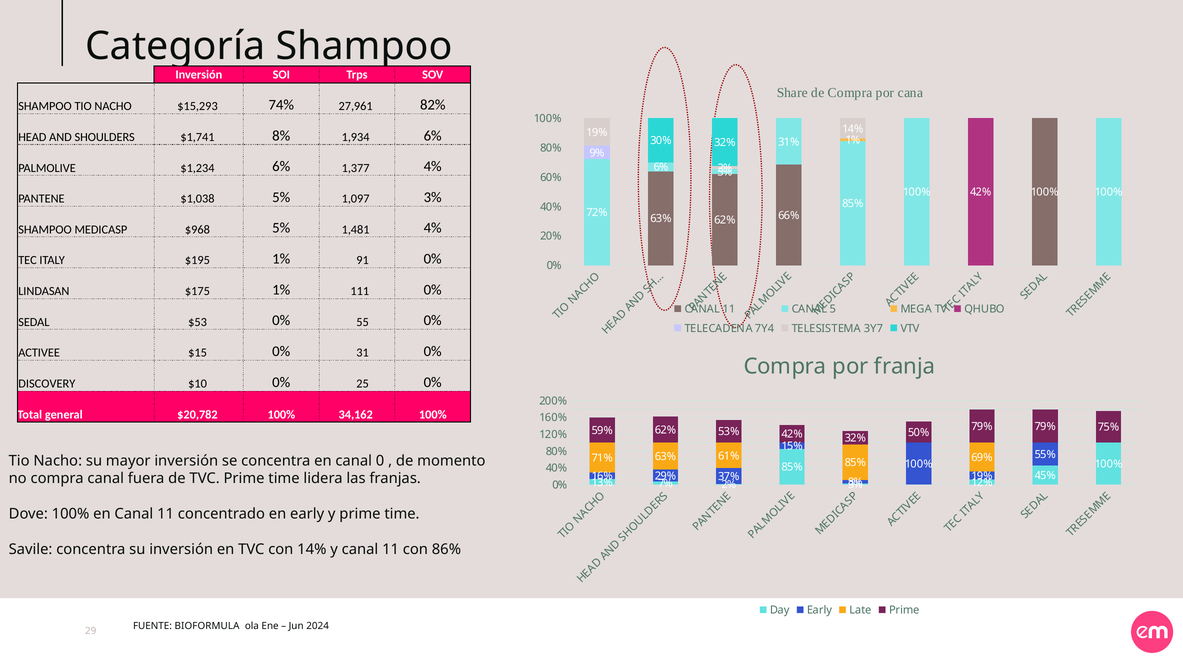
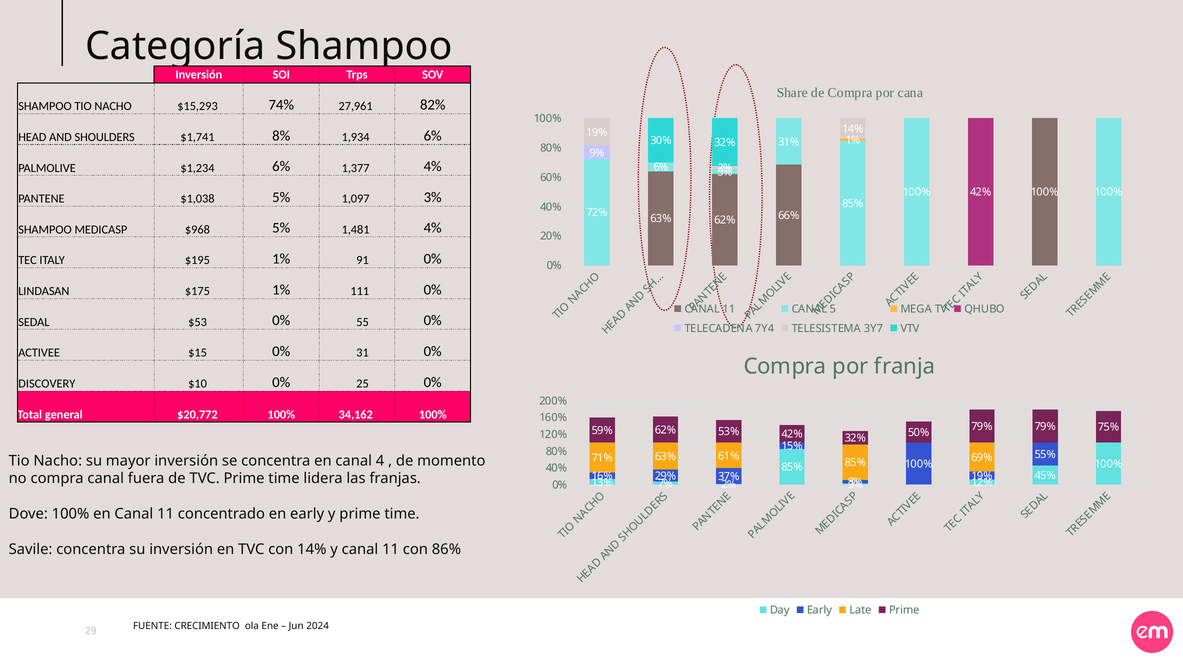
$20,782: $20,782 -> $20,772
0: 0 -> 4
BIOFORMULA: BIOFORMULA -> CRECIMIENTO
